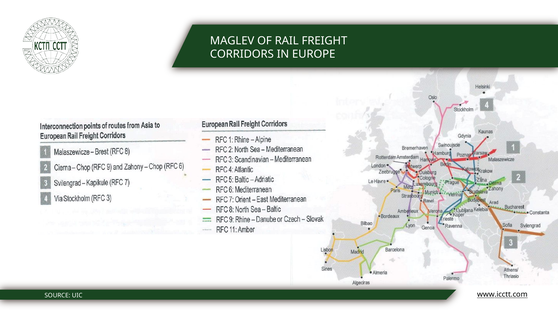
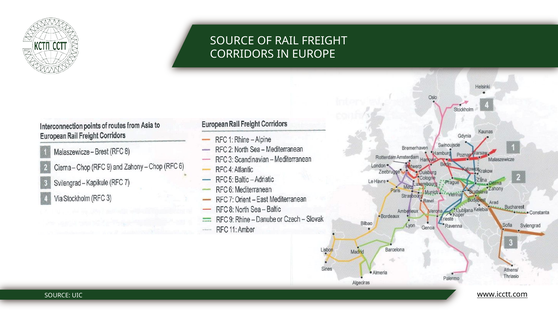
MAGLEV at (232, 41): MAGLEV -> SOURCE
